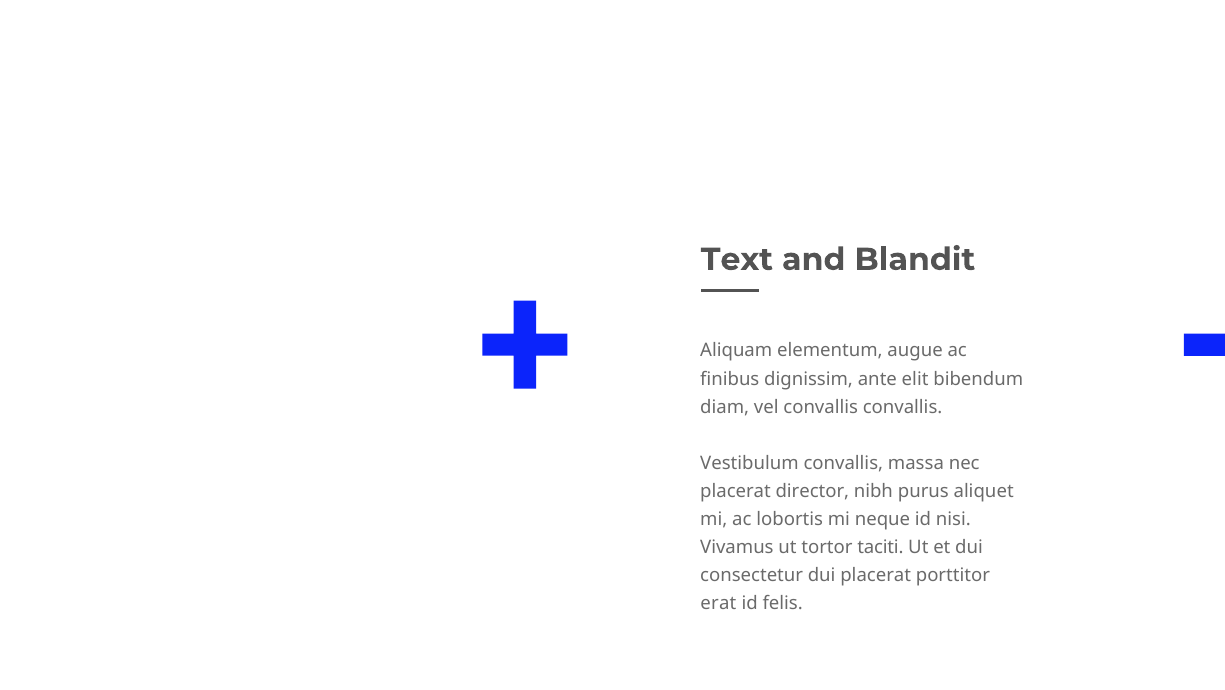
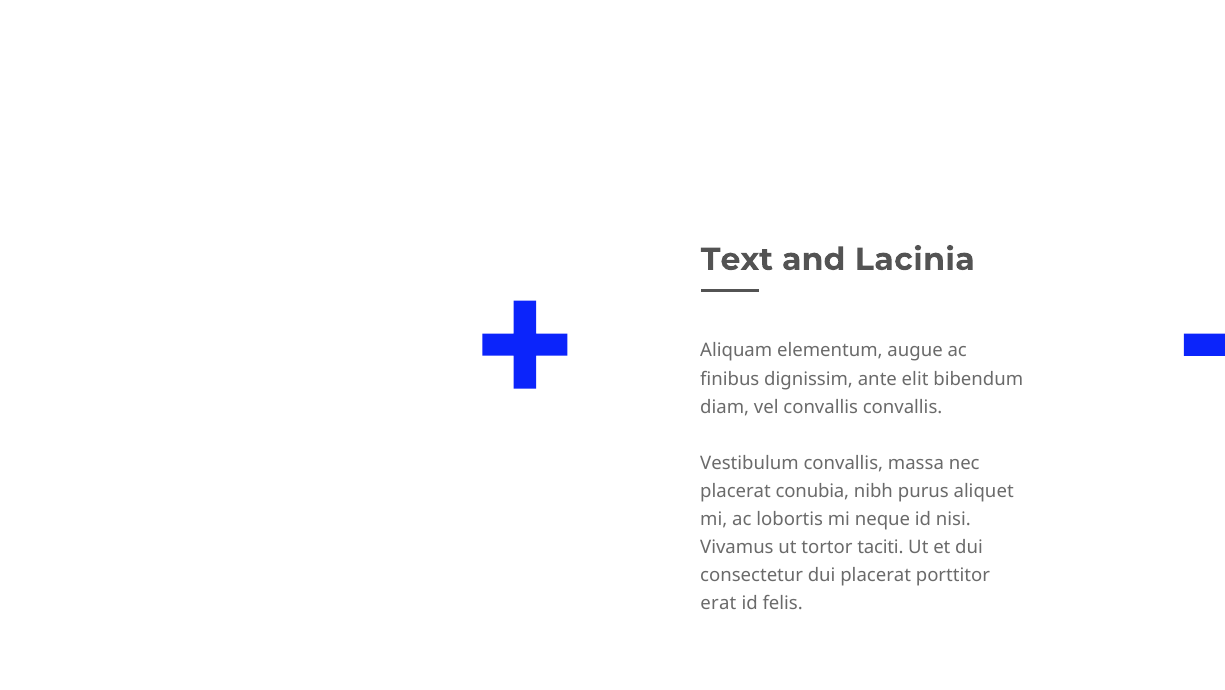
Blandit: Blandit -> Lacinia
director: director -> conubia
